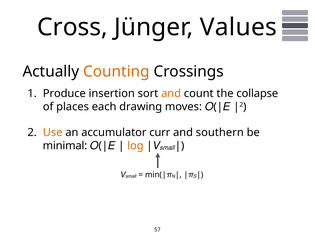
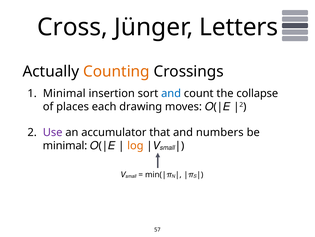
Values: Values -> Letters
Produce at (64, 93): Produce -> Minimal
and at (171, 93) colour: orange -> blue
Use colour: orange -> purple
curr: curr -> that
southern: southern -> numbers
